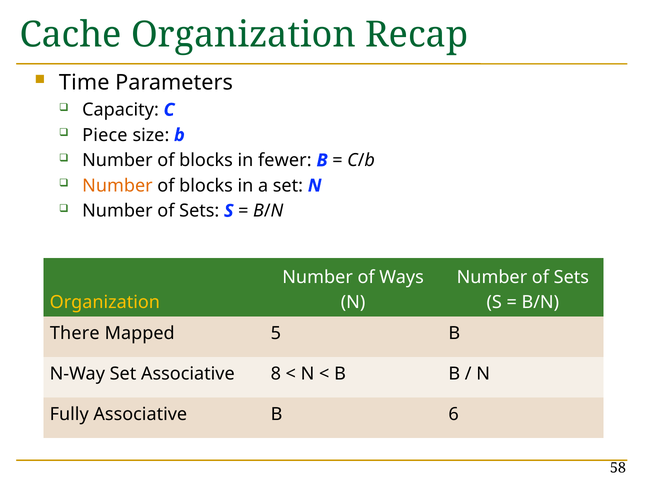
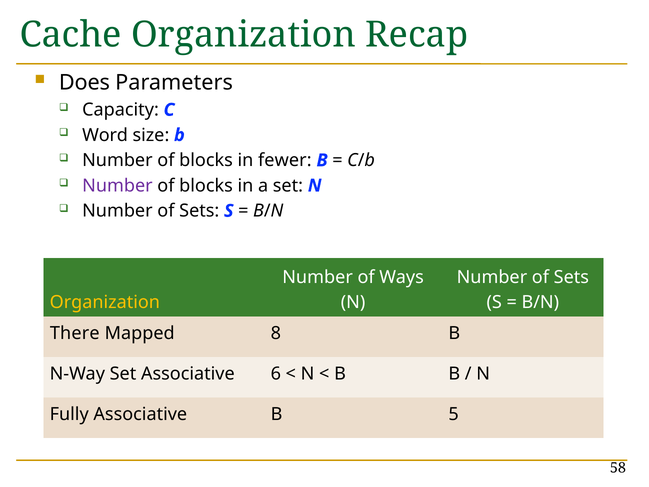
Time: Time -> Does
Piece: Piece -> Word
Number at (117, 186) colour: orange -> purple
5: 5 -> 8
8: 8 -> 6
6: 6 -> 5
